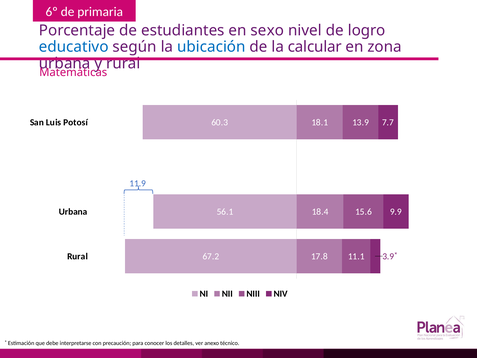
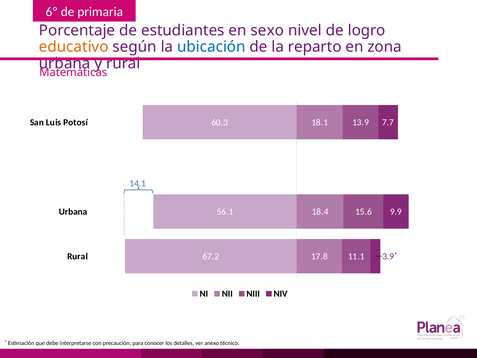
educativo colour: blue -> orange
calcular: calcular -> reparto
11.9: 11.9 -> 14.1
